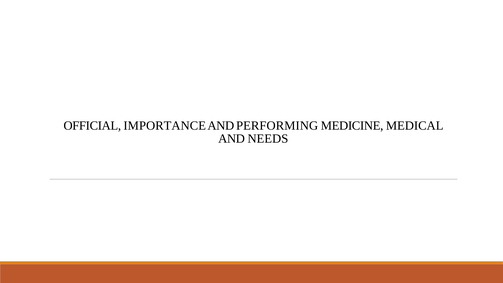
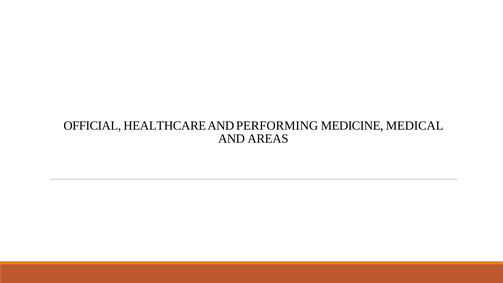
IMPORTANCE: IMPORTANCE -> HEALTHCARE
NEEDS: NEEDS -> AREAS
